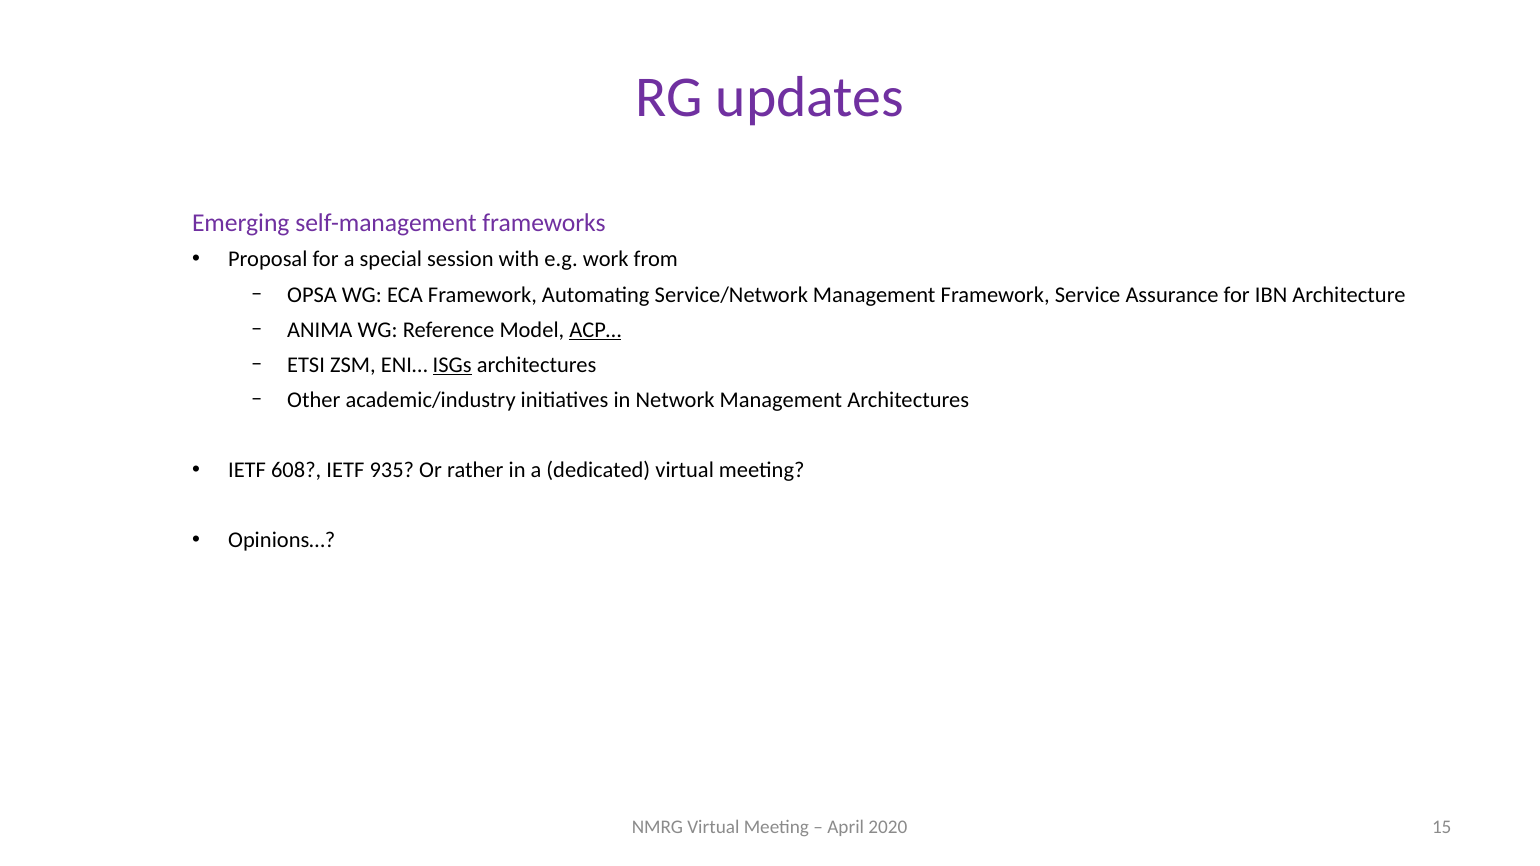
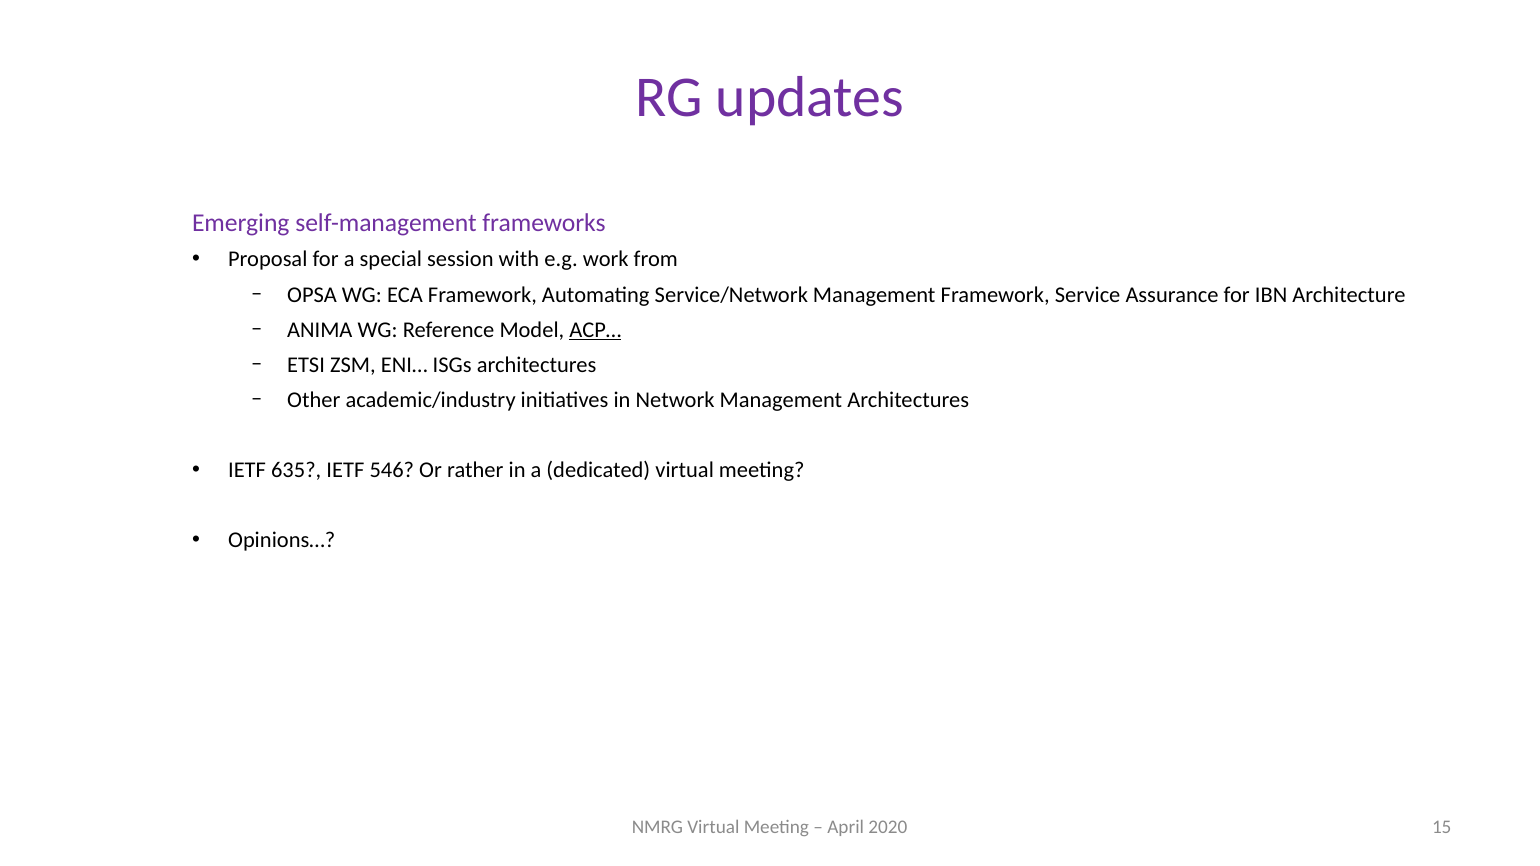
ISGs underline: present -> none
608: 608 -> 635
935: 935 -> 546
